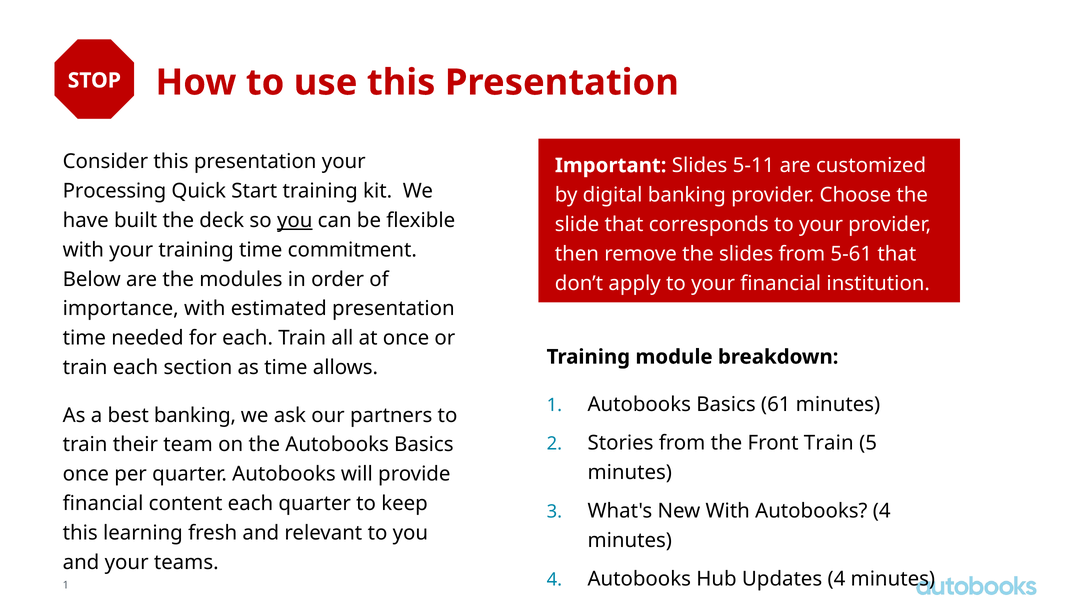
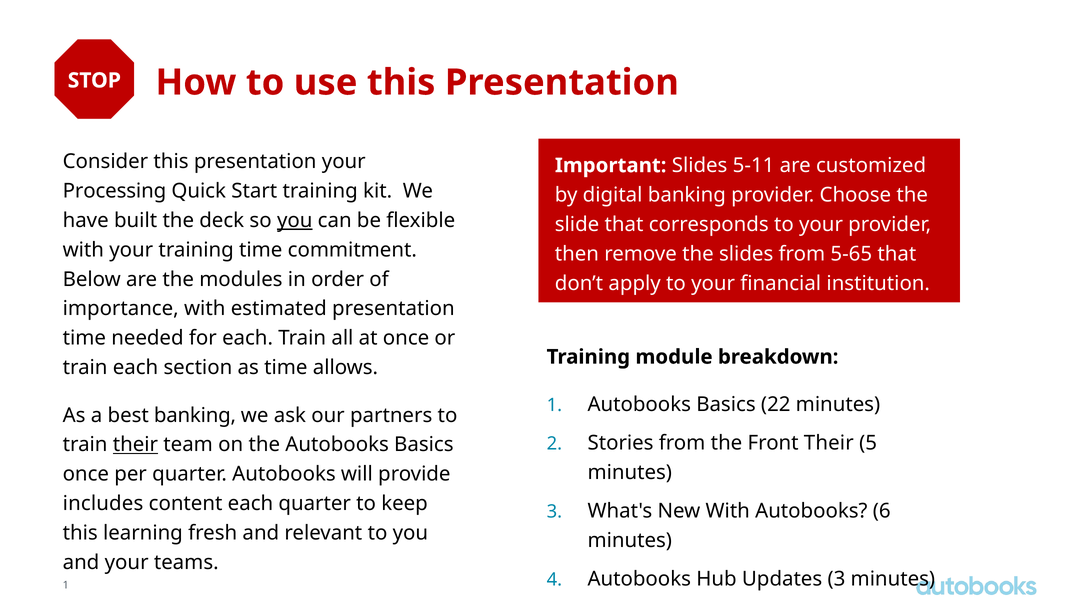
5-61: 5-61 -> 5-65
61: 61 -> 22
Front Train: Train -> Their
their at (135, 445) underline: none -> present
financial at (103, 503): financial -> includes
Autobooks 4: 4 -> 6
Updates 4: 4 -> 3
